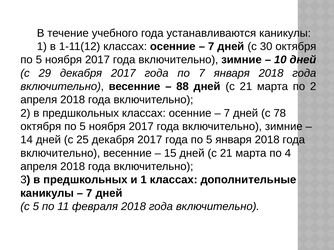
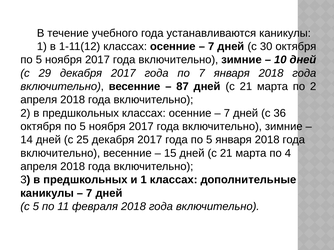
88: 88 -> 87
78: 78 -> 36
